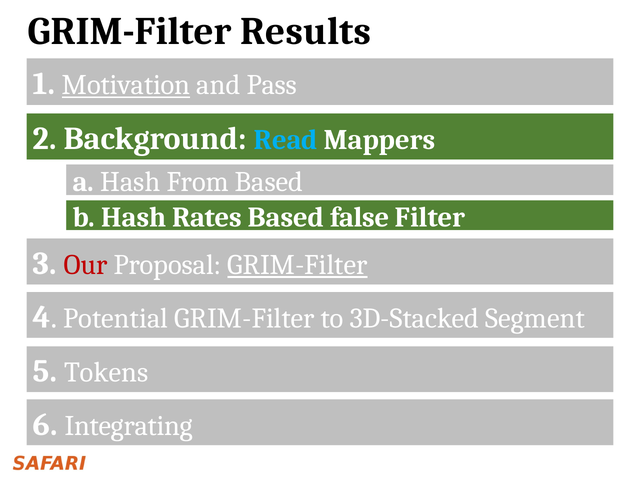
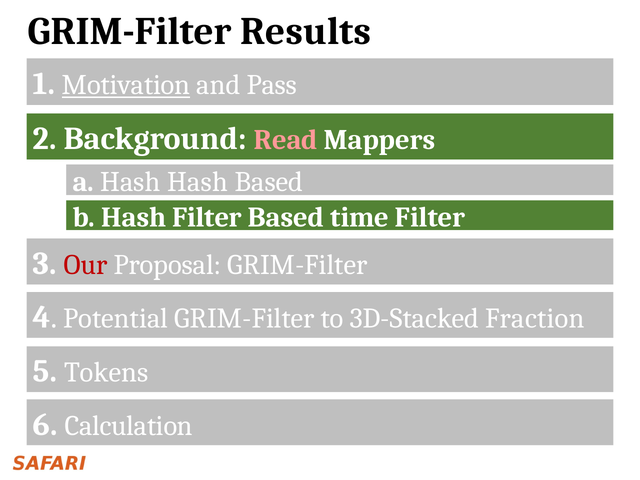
Read colour: light blue -> pink
Hash From: From -> Hash
Hash Rates: Rates -> Filter
false: false -> time
GRIM-Filter at (297, 265) underline: present -> none
Segment: Segment -> Fraction
Integrating: Integrating -> Calculation
